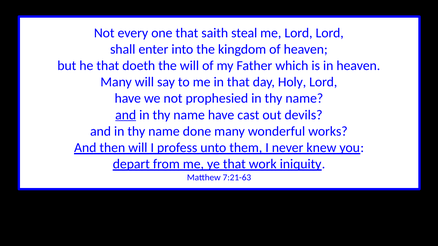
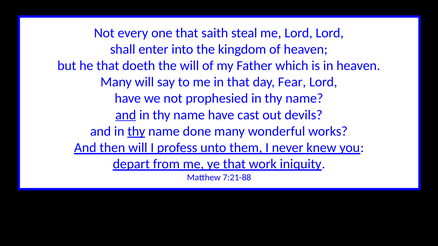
Holy: Holy -> Fear
thy at (136, 131) underline: none -> present
7:21-63: 7:21-63 -> 7:21-88
